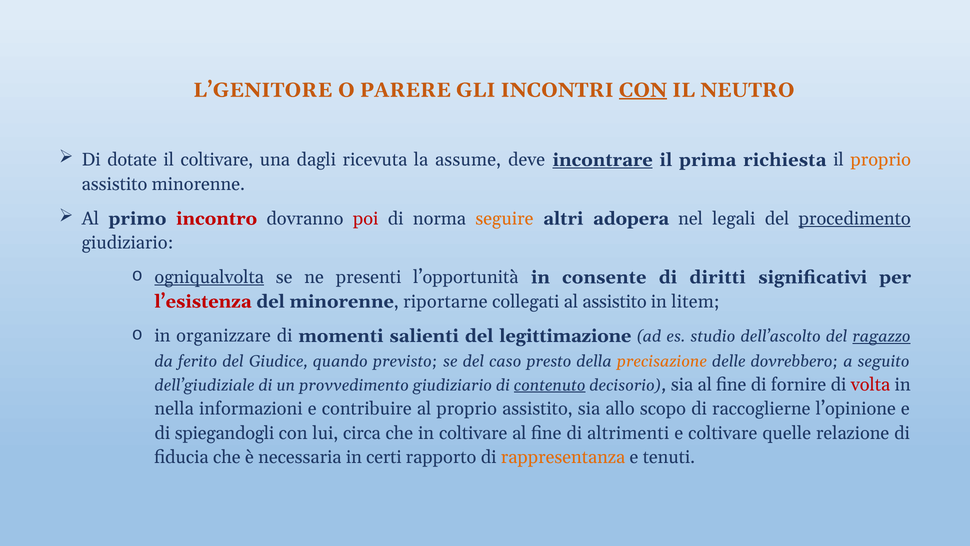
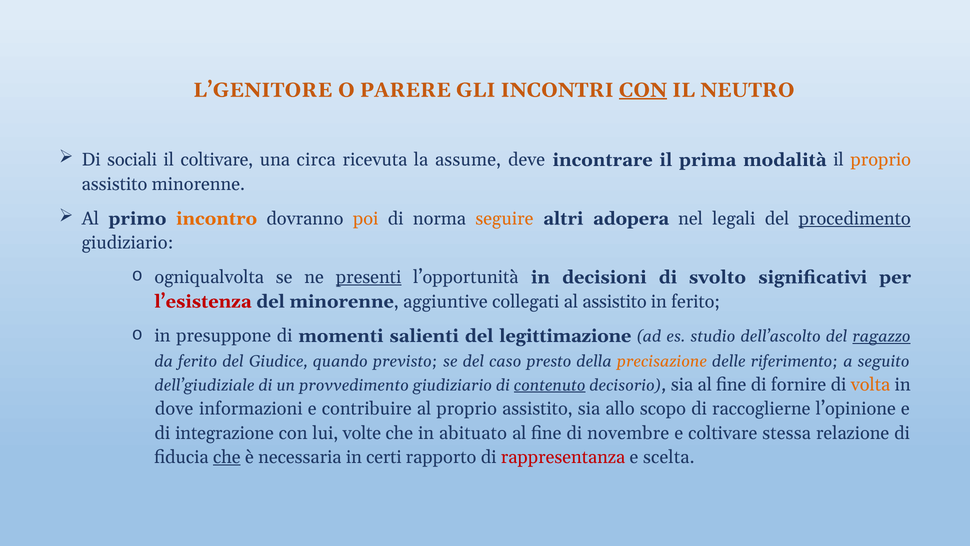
dotate: dotate -> sociali
dagli: dagli -> circa
incontrare underline: present -> none
richiesta: richiesta -> modalità
incontro colour: red -> orange
poi colour: red -> orange
ogniqualvolta underline: present -> none
presenti underline: none -> present
consente: consente -> decisioni
diritti: diritti -> svolto
riportarne: riportarne -> aggiuntive
in litem: litem -> ferito
organizzare: organizzare -> presuppone
dovrebbero: dovrebbero -> riferimento
volta colour: red -> orange
nella: nella -> dove
spiegandogli: spiegandogli -> integrazione
circa: circa -> volte
in coltivare: coltivare -> abituato
altrimenti: altrimenti -> novembre
quelle: quelle -> stessa
che at (227, 457) underline: none -> present
rappresentanza colour: orange -> red
tenuti: tenuti -> scelta
